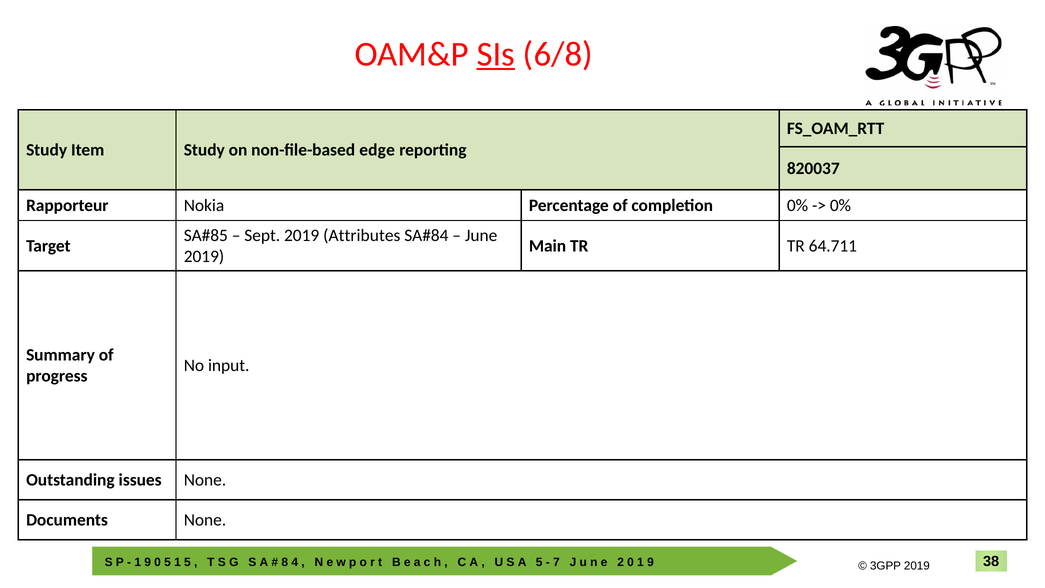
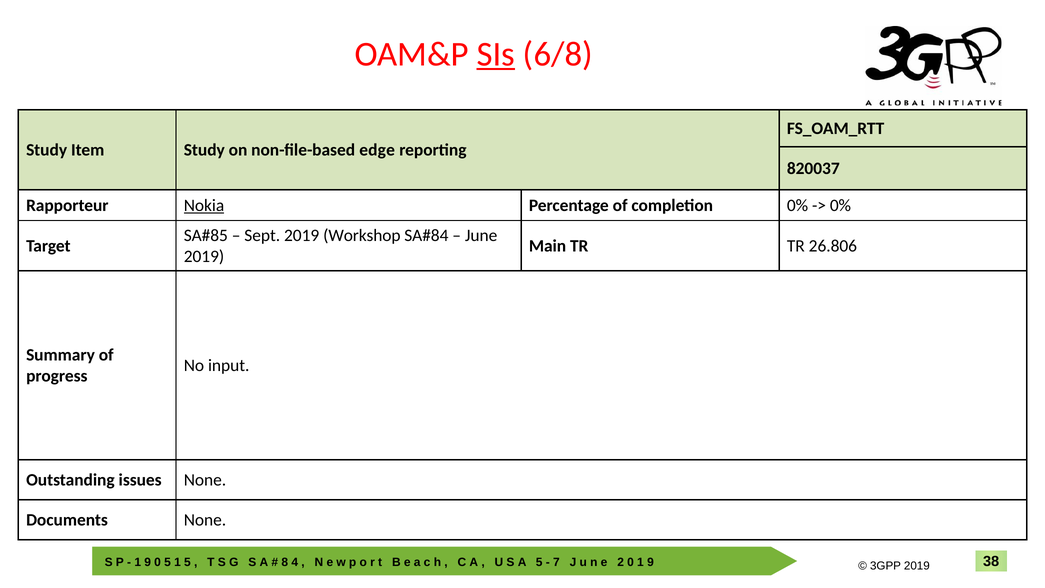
Nokia underline: none -> present
Attributes: Attributes -> Workshop
64.711: 64.711 -> 26.806
